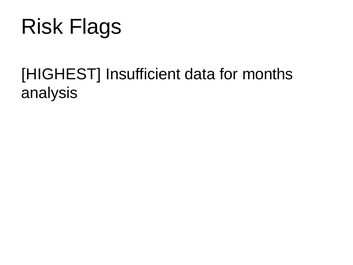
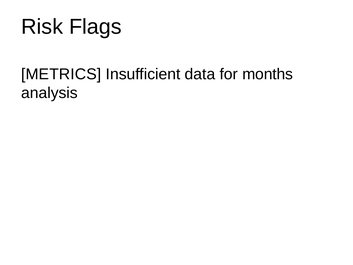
HIGHEST: HIGHEST -> METRICS
